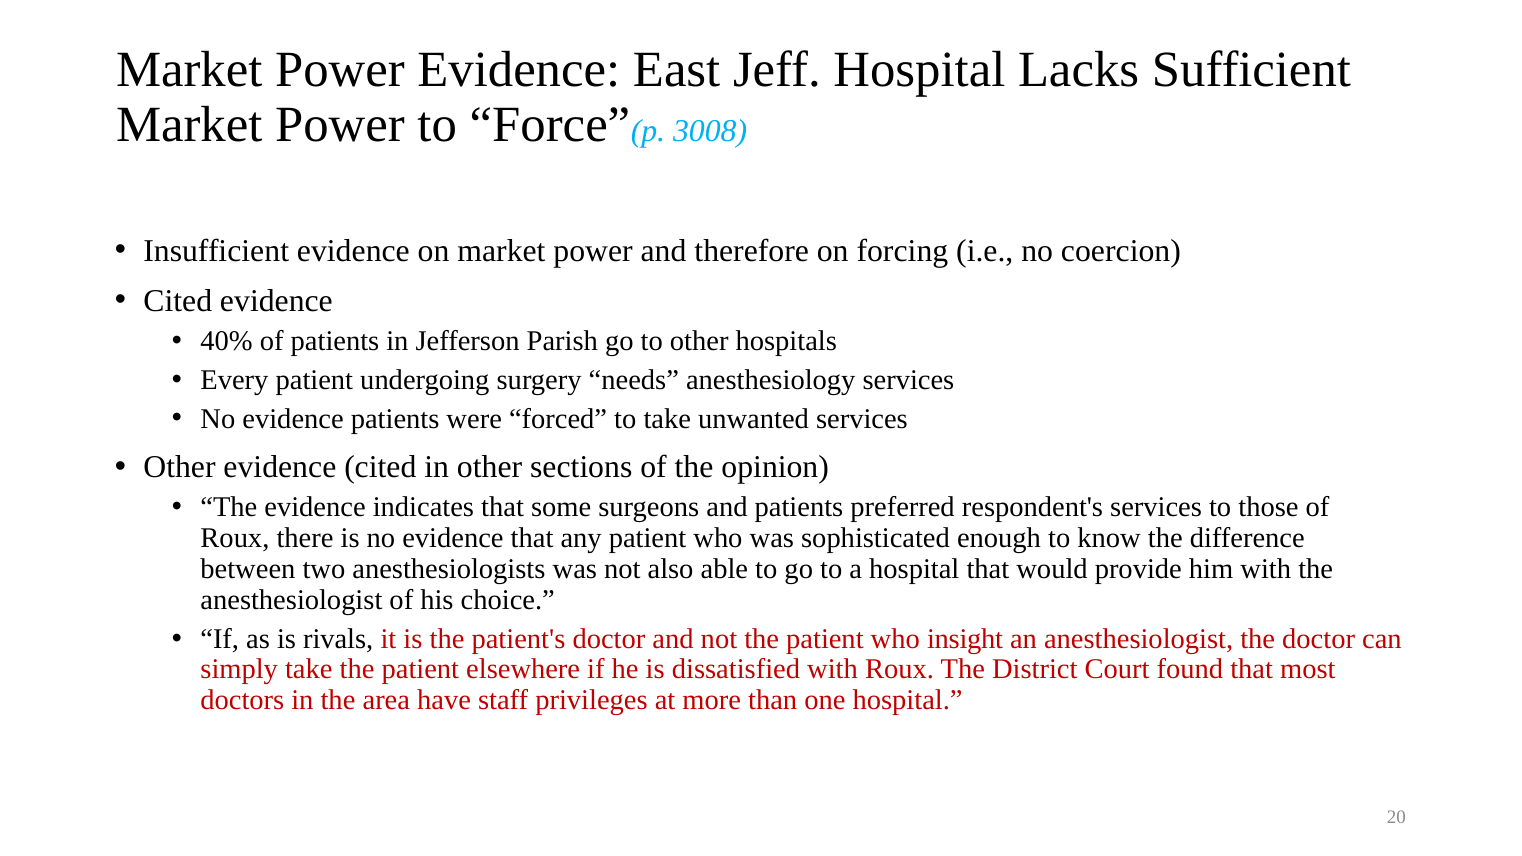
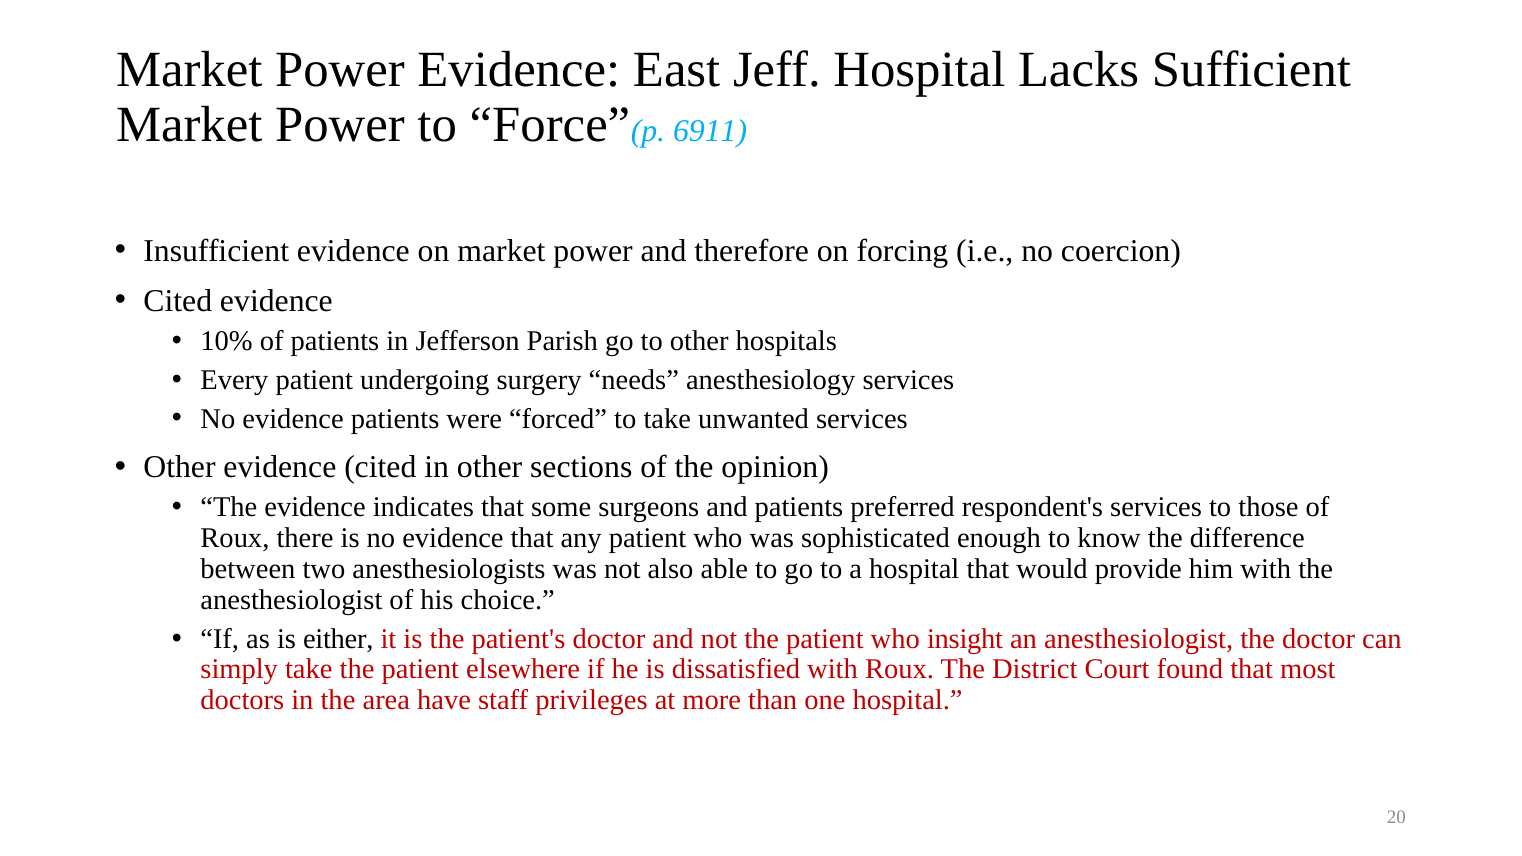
3008: 3008 -> 6911
40%: 40% -> 10%
rivals: rivals -> either
